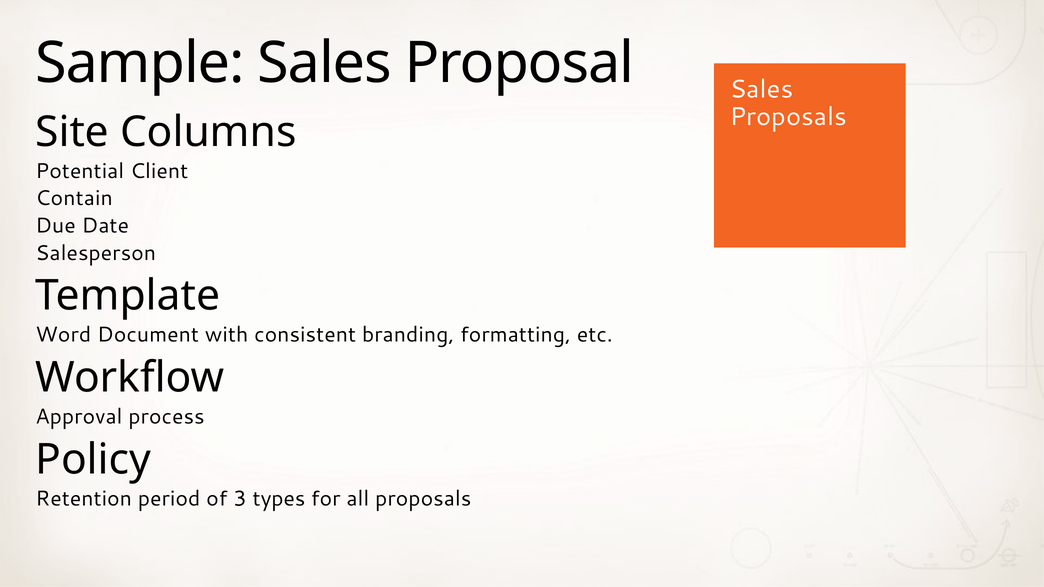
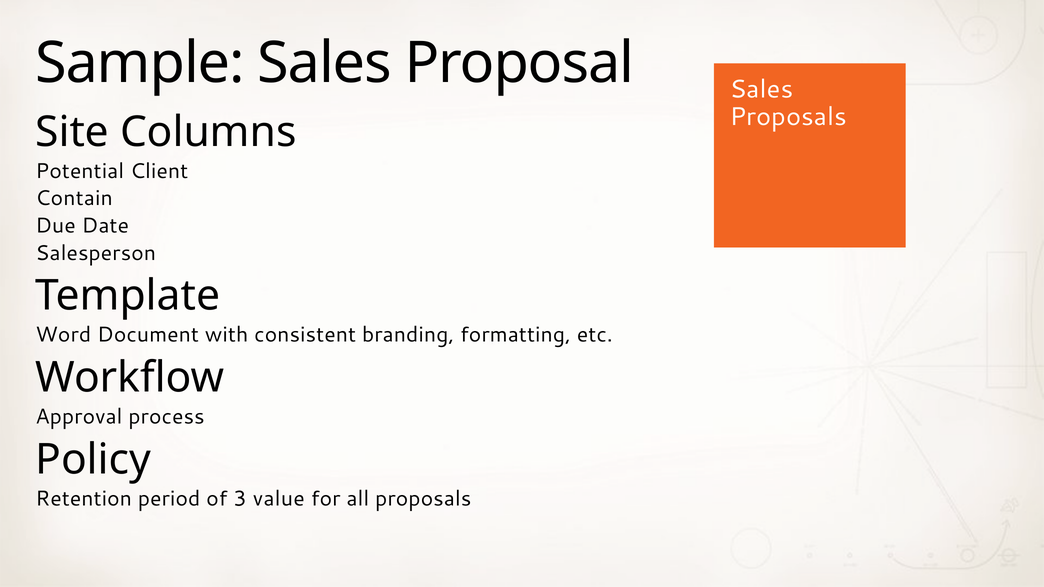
types: types -> value
